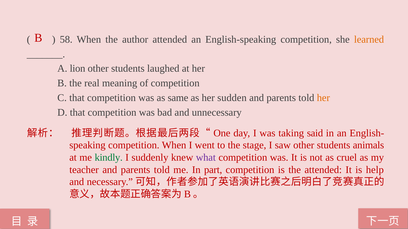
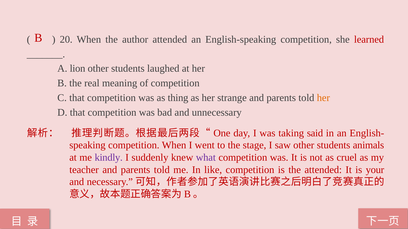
58: 58 -> 20
learned colour: orange -> red
same: same -> thing
sudden: sudden -> strange
kindly colour: green -> purple
part: part -> like
help: help -> your
